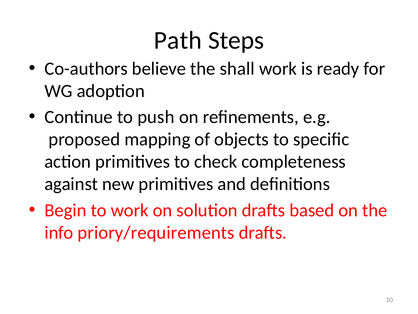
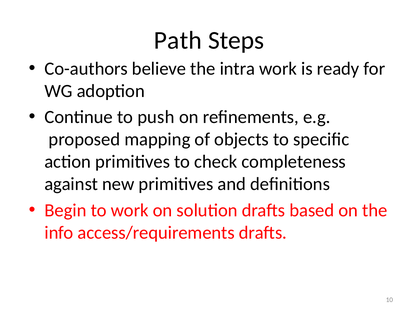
shall: shall -> intra
priory/requirements: priory/requirements -> access/requirements
